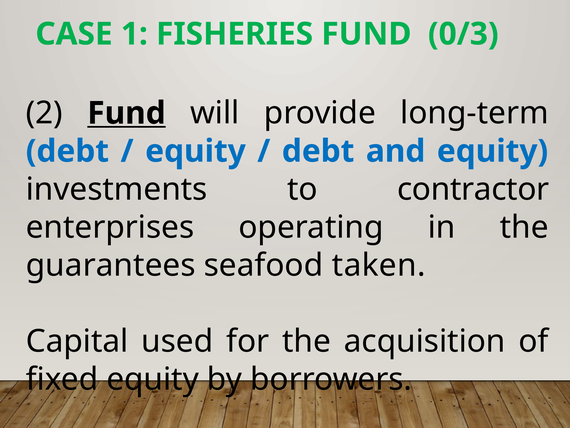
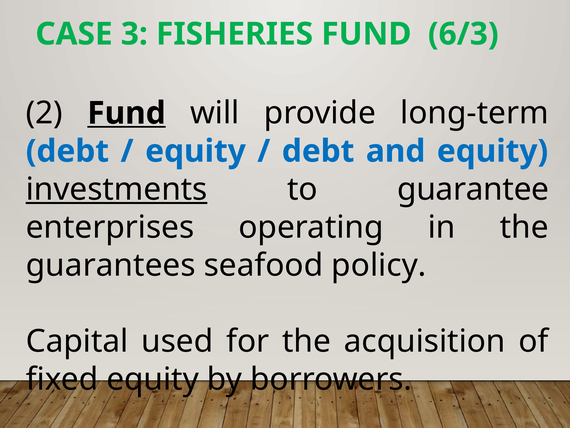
1: 1 -> 3
0/3: 0/3 -> 6/3
investments underline: none -> present
contractor: contractor -> guarantee
taken: taken -> policy
